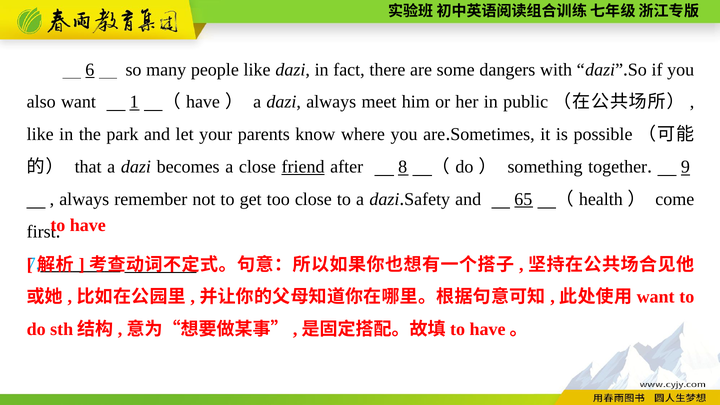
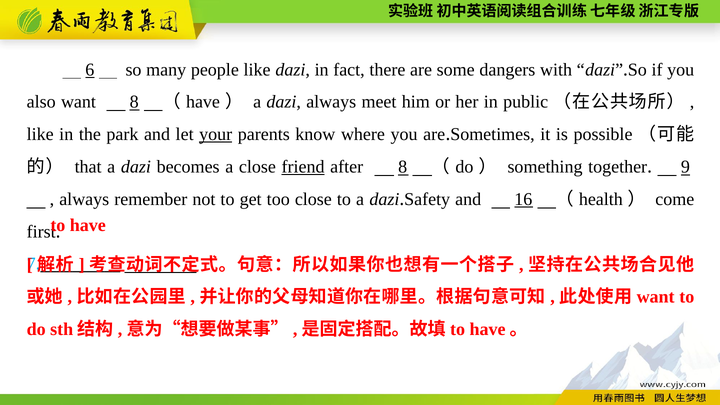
want 1: 1 -> 8
your underline: none -> present
65: 65 -> 16
